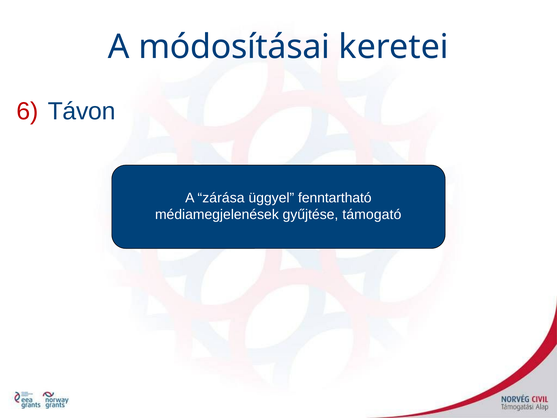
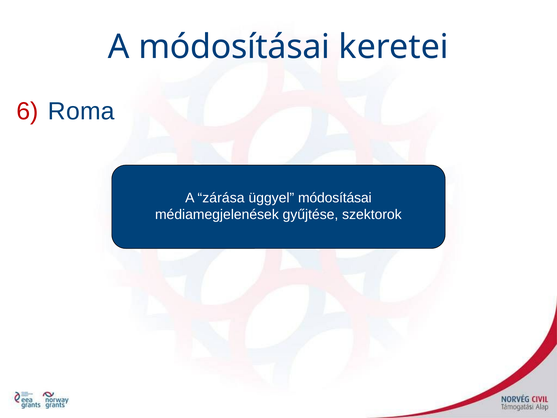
Távon: Távon -> Roma
üggyel fenntartható: fenntartható -> módosításai
támogató: támogató -> szektorok
